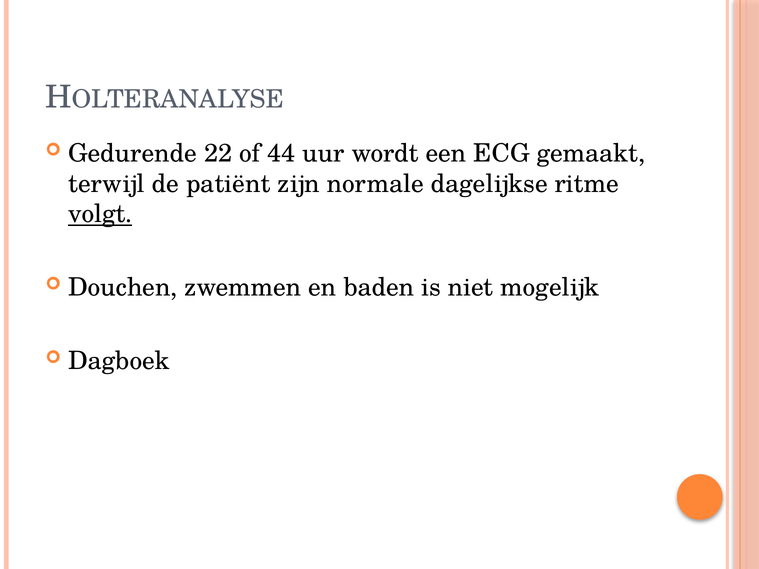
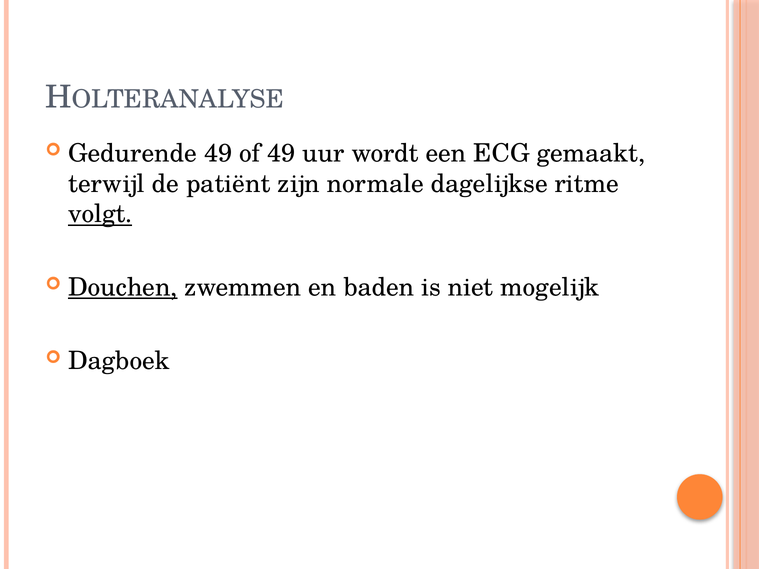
Gedurende 22: 22 -> 49
of 44: 44 -> 49
Douchen underline: none -> present
